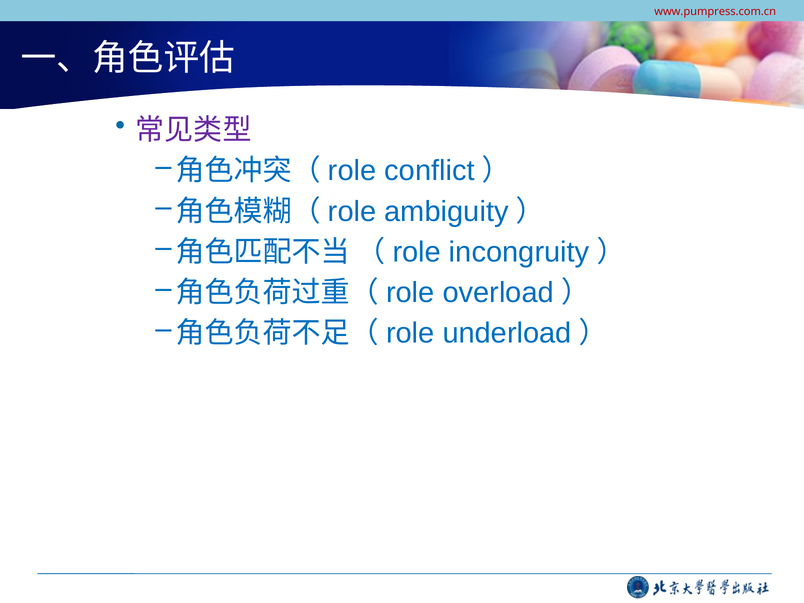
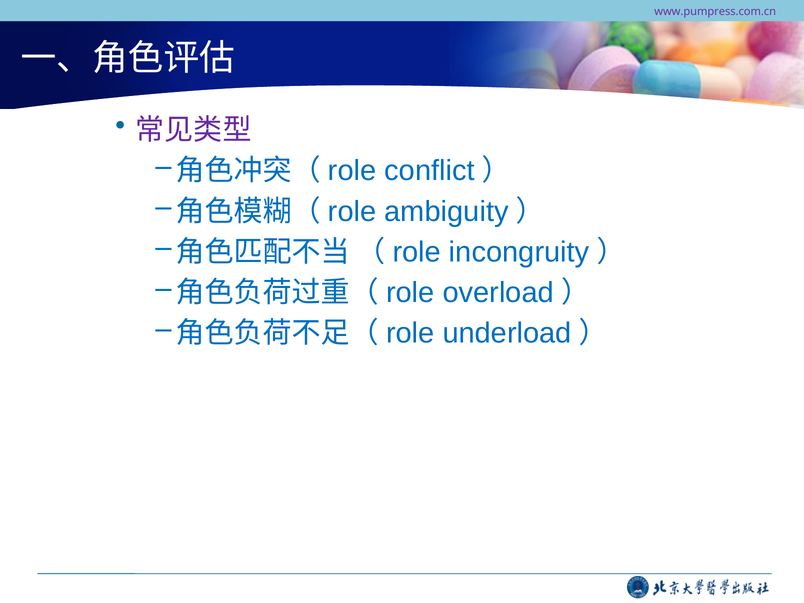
www.pumpress.com.cn colour: red -> purple
